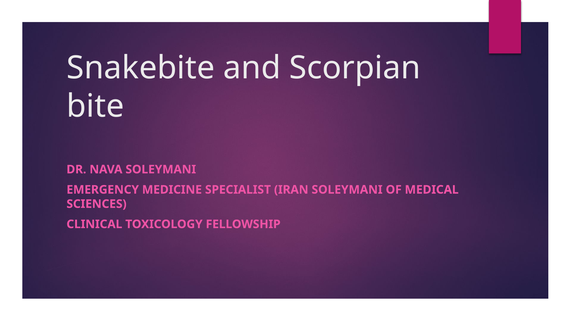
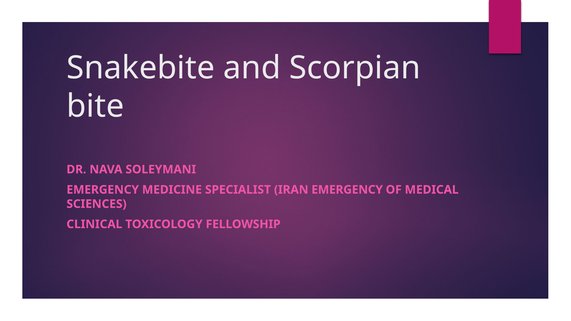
IRAN SOLEYMANI: SOLEYMANI -> EMERGENCY
